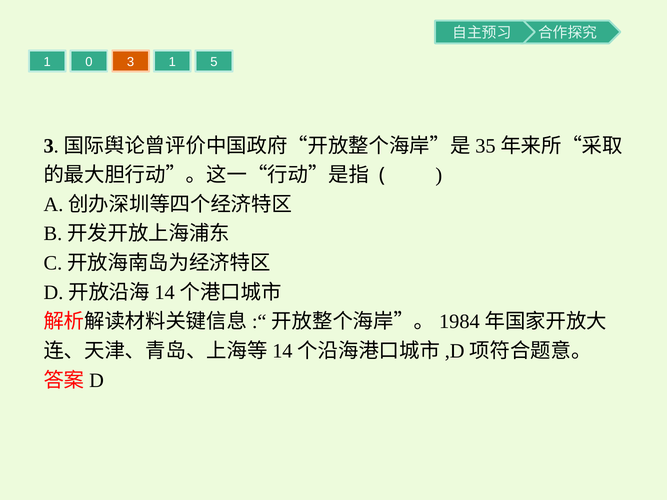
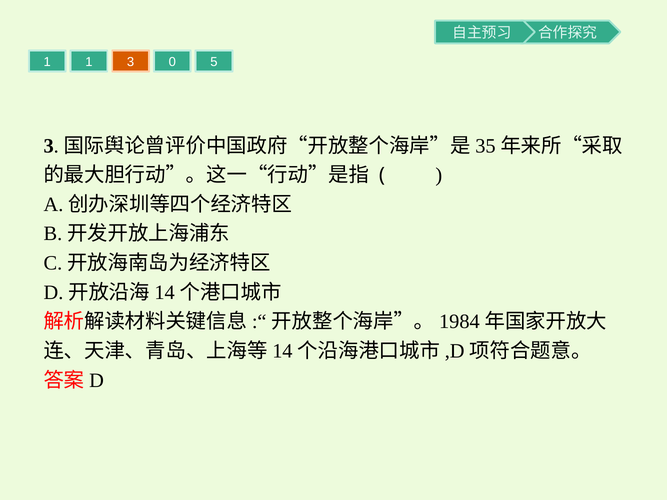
1 0: 0 -> 1
3 1: 1 -> 0
